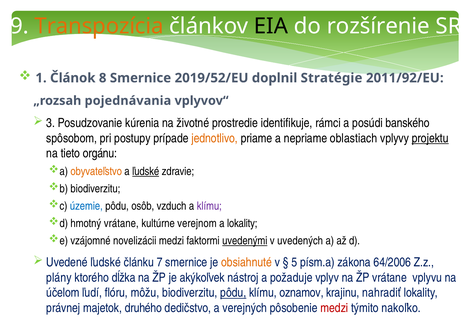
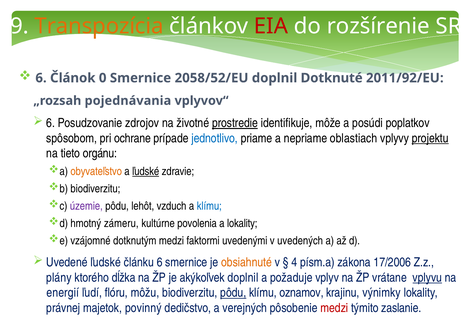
EIA colour: black -> red
1 at (41, 78): 1 -> 6
8: 8 -> 0
2019/52/EU: 2019/52/EU -> 2058/52/EU
Stratégie: Stratégie -> Dotknuté
3 at (51, 123): 3 -> 6
kúrenia: kúrenia -> zdrojov
prostredie underline: none -> present
rámci: rámci -> môže
banského: banského -> poplatkov
postupy: postupy -> ochrane
jednotlivo colour: orange -> blue
územie colour: blue -> purple
osôb: osôb -> lehôt
klímu at (209, 206) colour: purple -> blue
hmotný vrátane: vrátane -> zámeru
verejnom: verejnom -> povolenia
novelizácii: novelizácii -> dotknutým
uvedenými underline: present -> none
článku 7: 7 -> 6
5: 5 -> 4
64/2006: 64/2006 -> 17/2006
akýkoľvek nástroj: nástroj -> doplnil
vplyvu underline: none -> present
účelom: účelom -> energií
nahradiť: nahradiť -> výnimky
druhého: druhého -> povinný
nakoľko: nakoľko -> zaslanie
